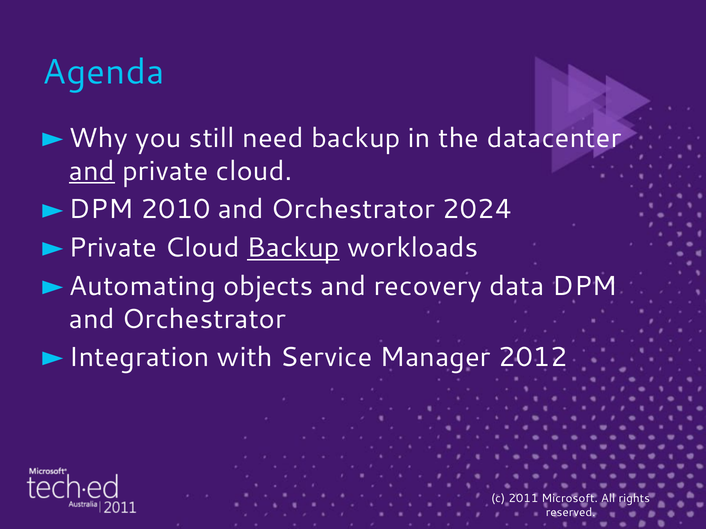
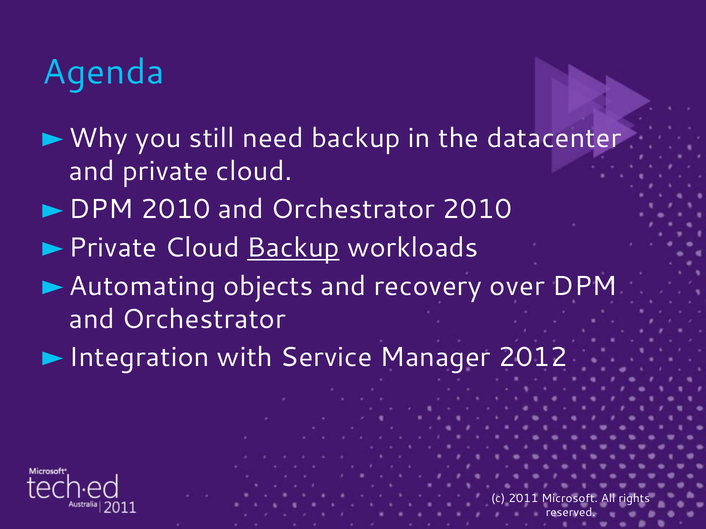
and at (92, 171) underline: present -> none
Orchestrator 2024: 2024 -> 2010
data: data -> over
